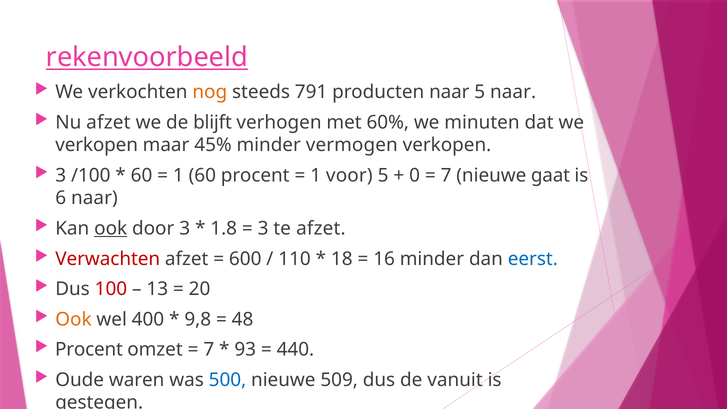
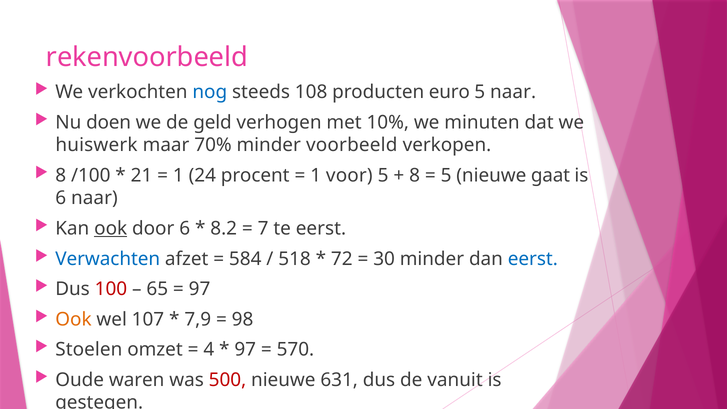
rekenvoorbeeld underline: present -> none
nog colour: orange -> blue
791: 791 -> 108
producten naar: naar -> euro
Nu afzet: afzet -> doen
blijft: blijft -> geld
60%: 60% -> 10%
verkopen at (97, 145): verkopen -> huiswerk
45%: 45% -> 70%
vermogen: vermogen -> voorbeeld
3 at (61, 175): 3 -> 8
60 at (142, 175): 60 -> 21
1 60: 60 -> 24
0 at (415, 175): 0 -> 8
7 at (446, 175): 7 -> 5
door 3: 3 -> 6
1.8: 1.8 -> 8.2
3 at (263, 228): 3 -> 7
te afzet: afzet -> eerst
Verwachten colour: red -> blue
600: 600 -> 584
110: 110 -> 518
18: 18 -> 72
16: 16 -> 30
13: 13 -> 65
20 at (200, 289): 20 -> 97
400: 400 -> 107
9,8: 9,8 -> 7,9
48: 48 -> 98
Procent at (89, 350): Procent -> Stoelen
7 at (209, 350): 7 -> 4
93 at (245, 350): 93 -> 97
440: 440 -> 570
500 colour: blue -> red
509: 509 -> 631
